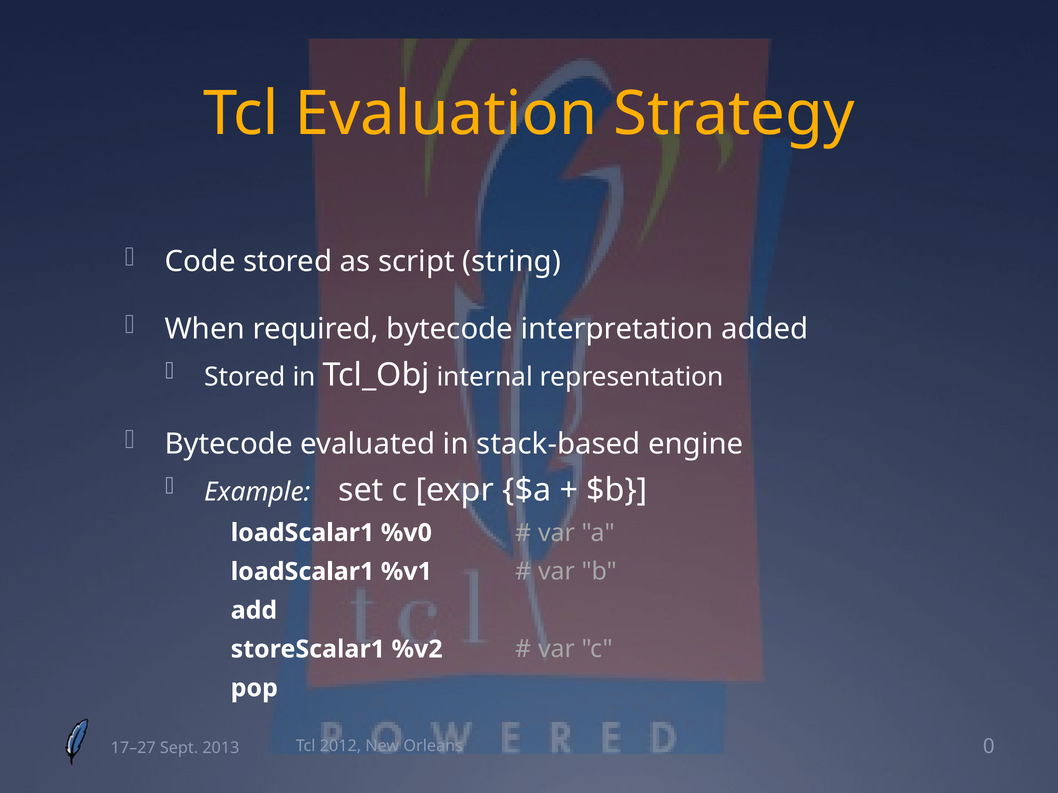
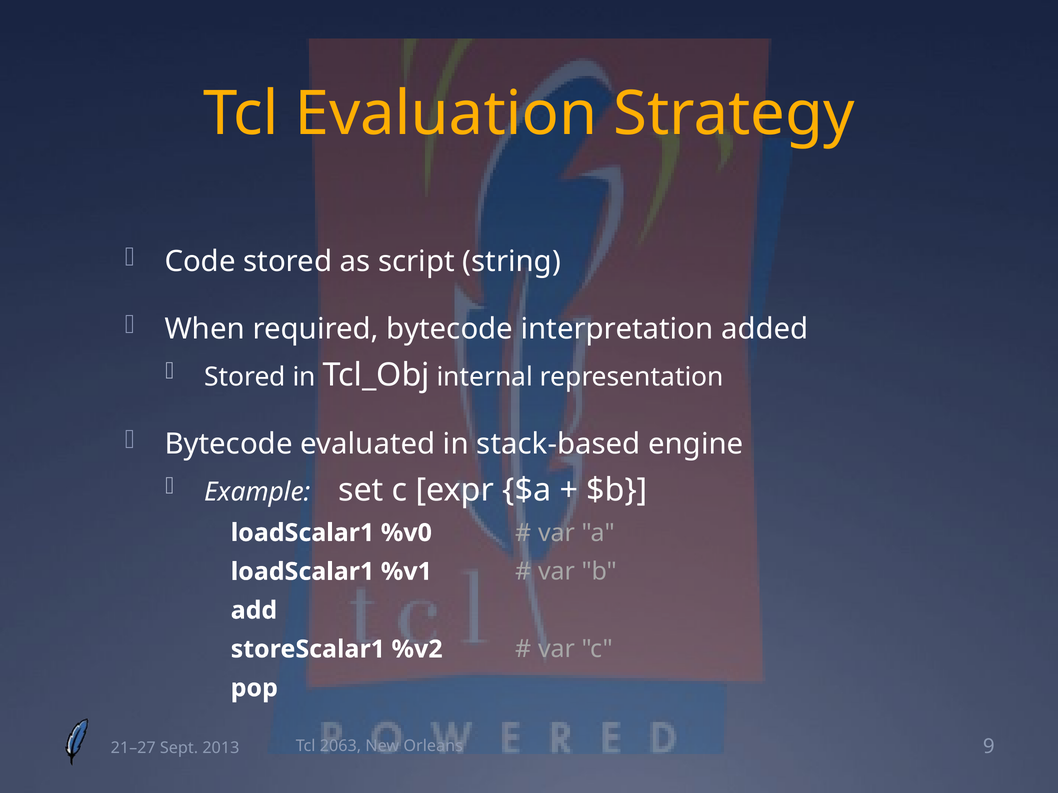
2012: 2012 -> 2063
0: 0 -> 9
17–27: 17–27 -> 21–27
